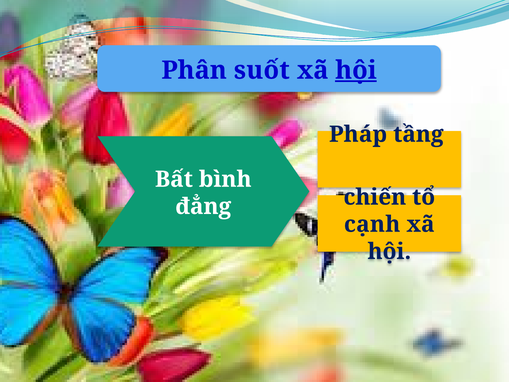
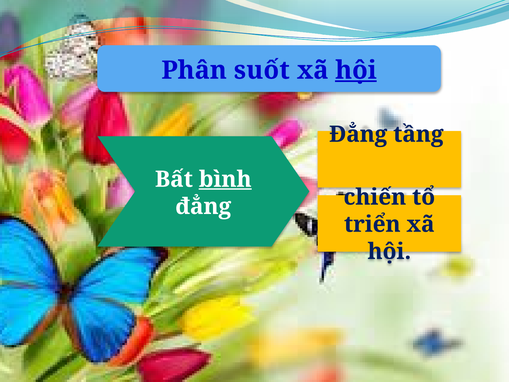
Pháp at (358, 134): Pháp -> Đẳng
bình underline: none -> present
cạnh: cạnh -> triển
